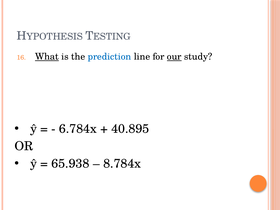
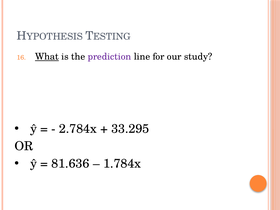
prediction colour: blue -> purple
our underline: present -> none
6.784x: 6.784x -> 2.784x
40.895: 40.895 -> 33.295
65.938: 65.938 -> 81.636
8.784x: 8.784x -> 1.784x
